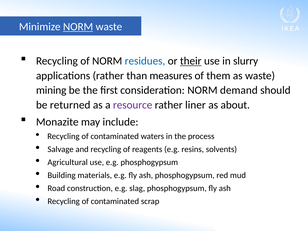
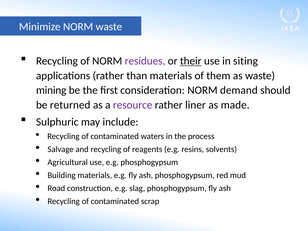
NORM at (78, 27) underline: present -> none
residues colour: blue -> purple
slurry: slurry -> siting
than measures: measures -> materials
about: about -> made
Monazite: Monazite -> Sulphuric
